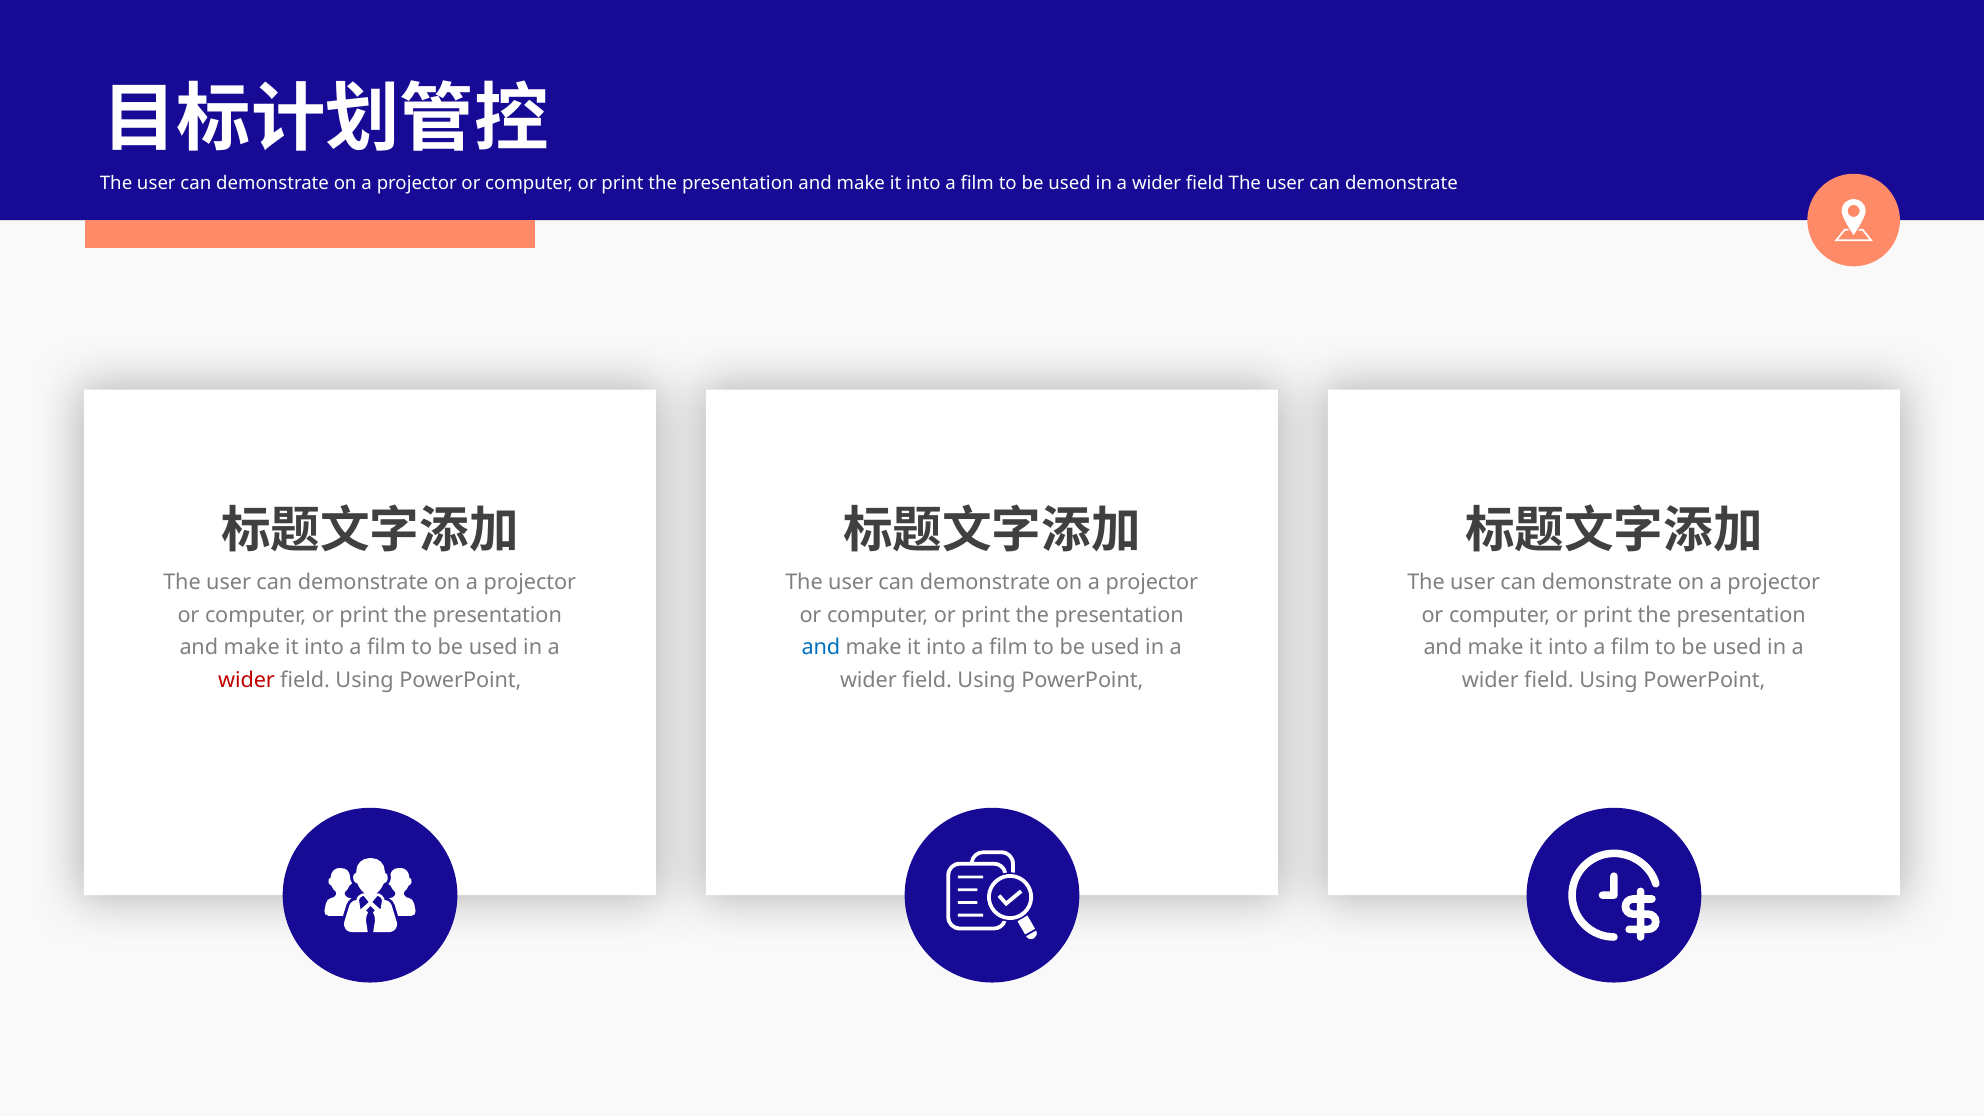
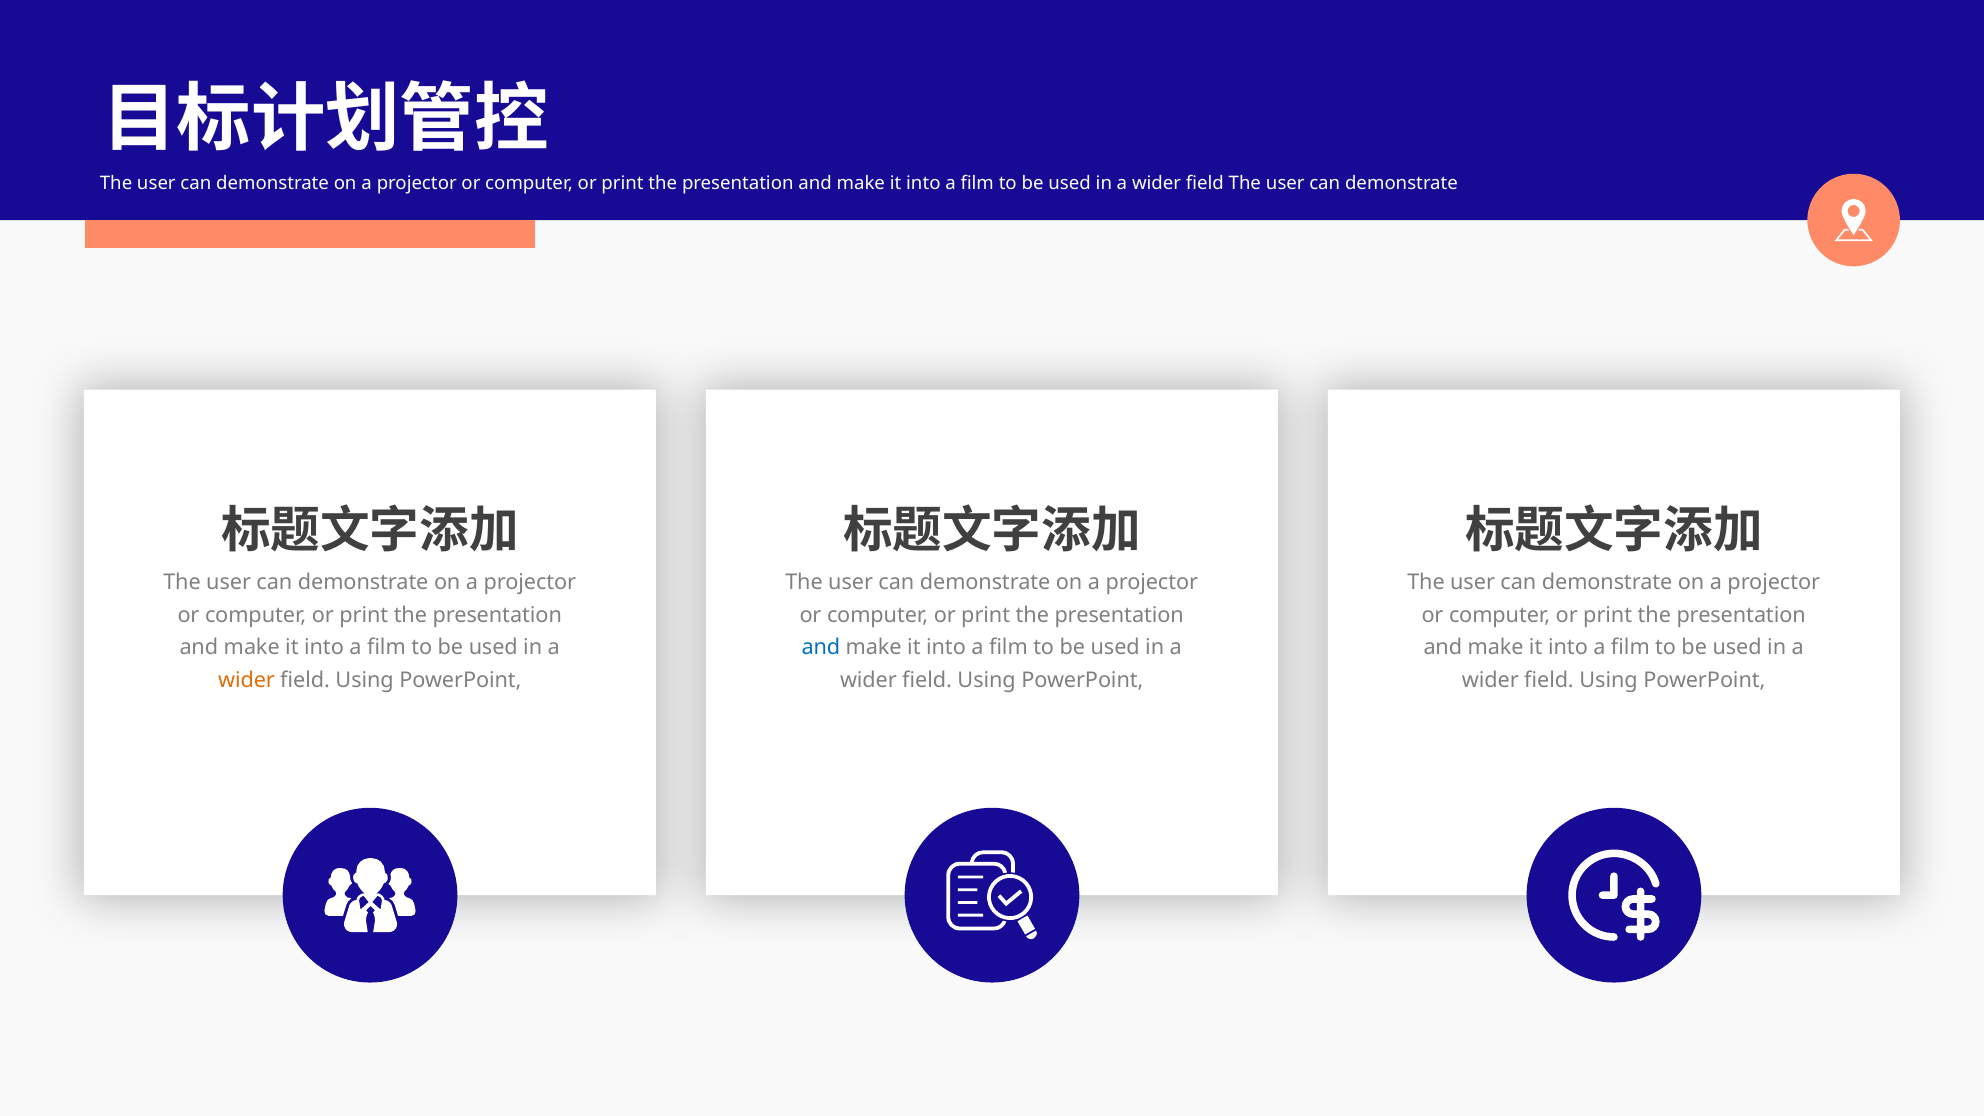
wider at (246, 680) colour: red -> orange
